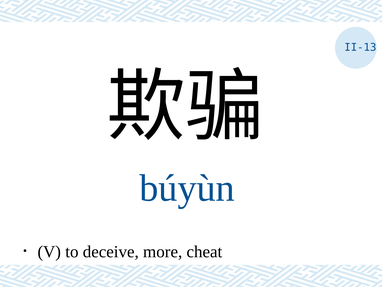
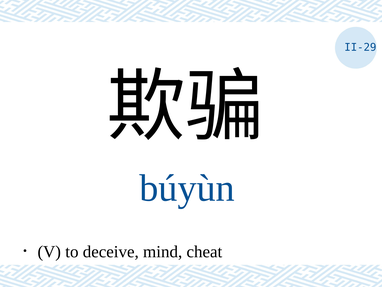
II-13: II-13 -> II-29
more: more -> mind
